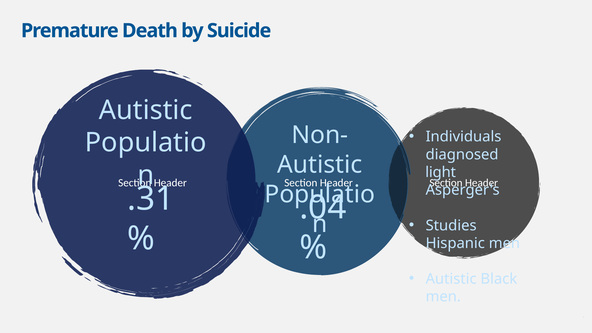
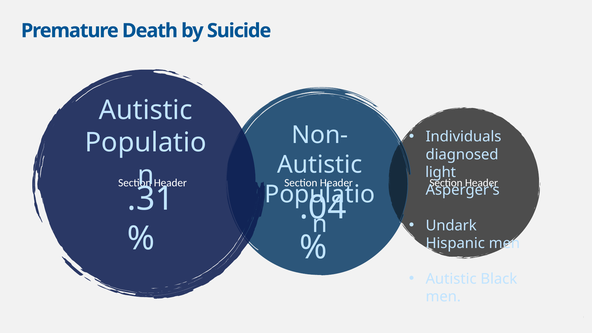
Studies: Studies -> Undark
